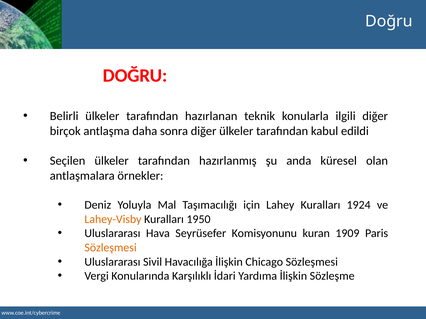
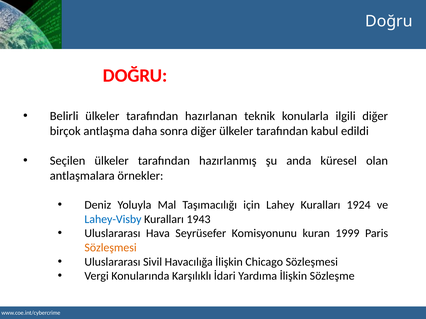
Lahey-Visby colour: orange -> blue
1950: 1950 -> 1943
1909: 1909 -> 1999
